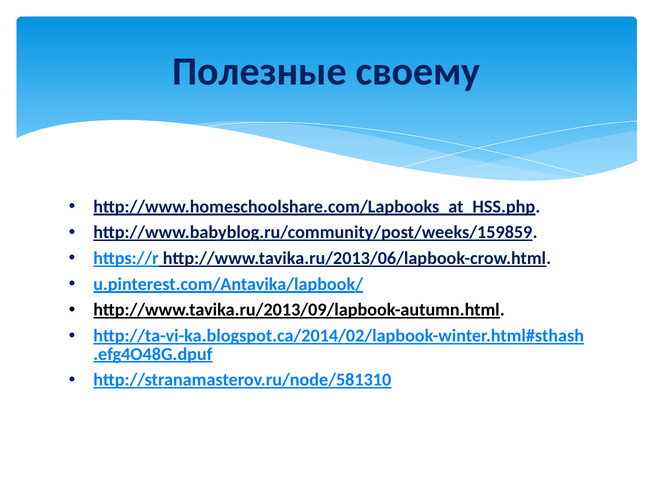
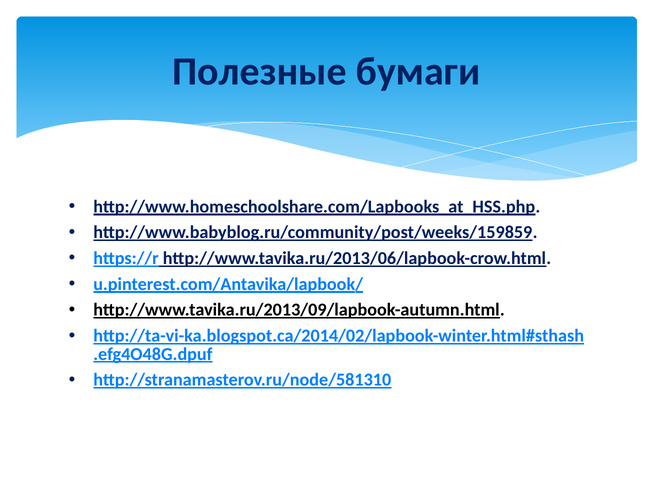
своему: своему -> бумаги
